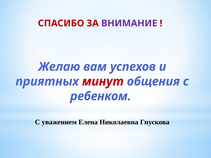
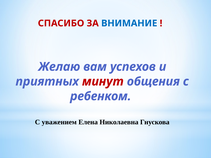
ВНИМАНИЕ colour: purple -> blue
